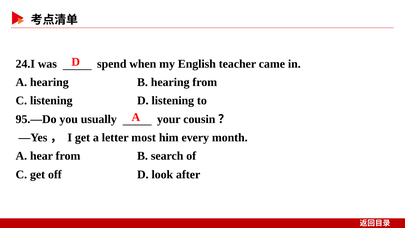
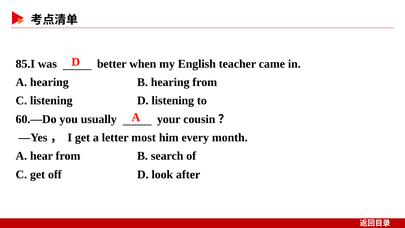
24.I: 24.I -> 85.I
spend: spend -> better
95.—Do: 95.—Do -> 60.—Do
